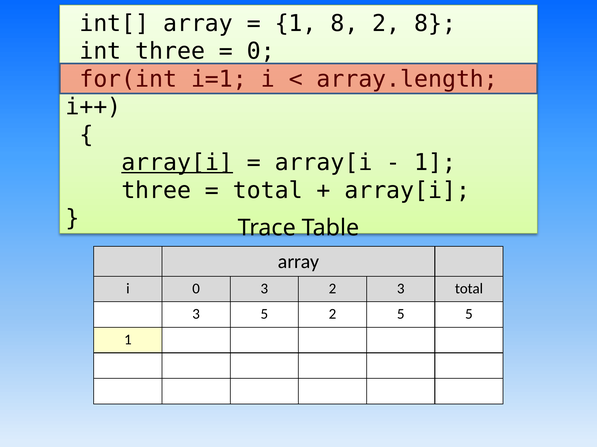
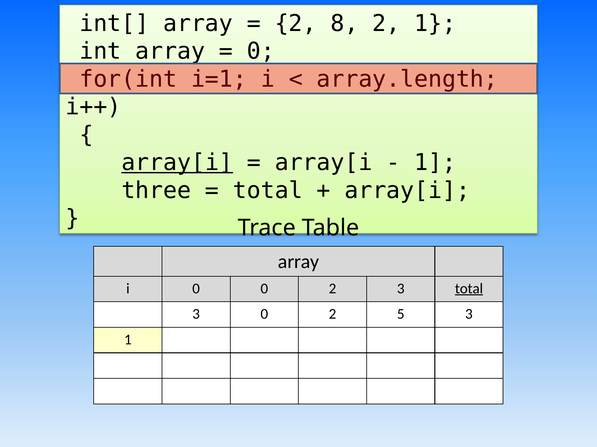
1 at (296, 23): 1 -> 2
2 8: 8 -> 1
int three: three -> array
0 3: 3 -> 0
total at (469, 289) underline: none -> present
3 5: 5 -> 0
5 5: 5 -> 3
